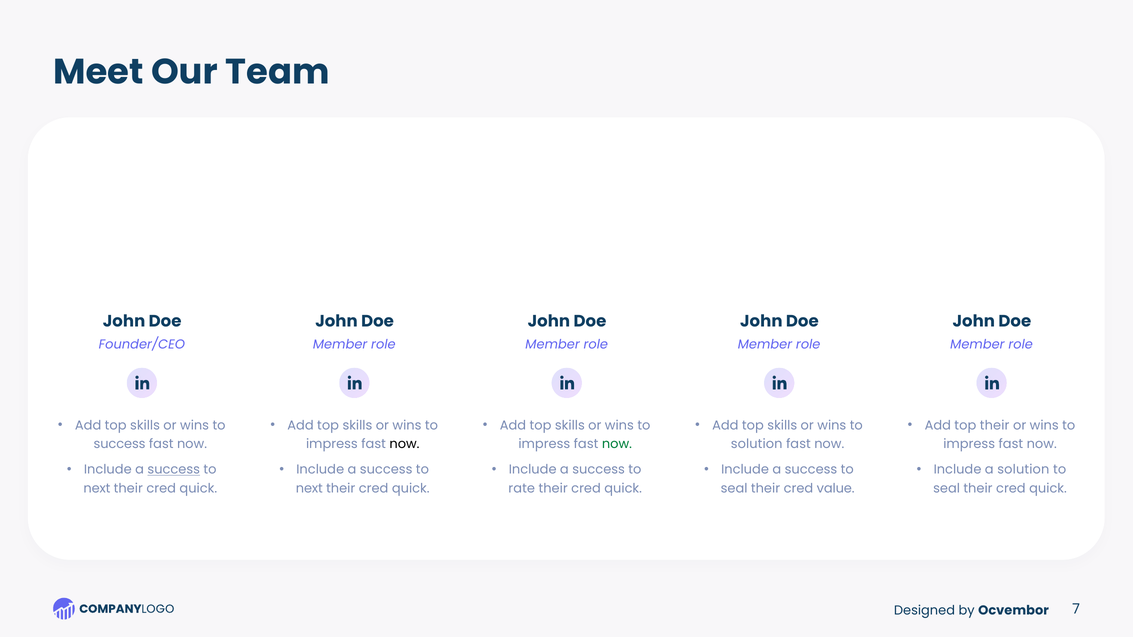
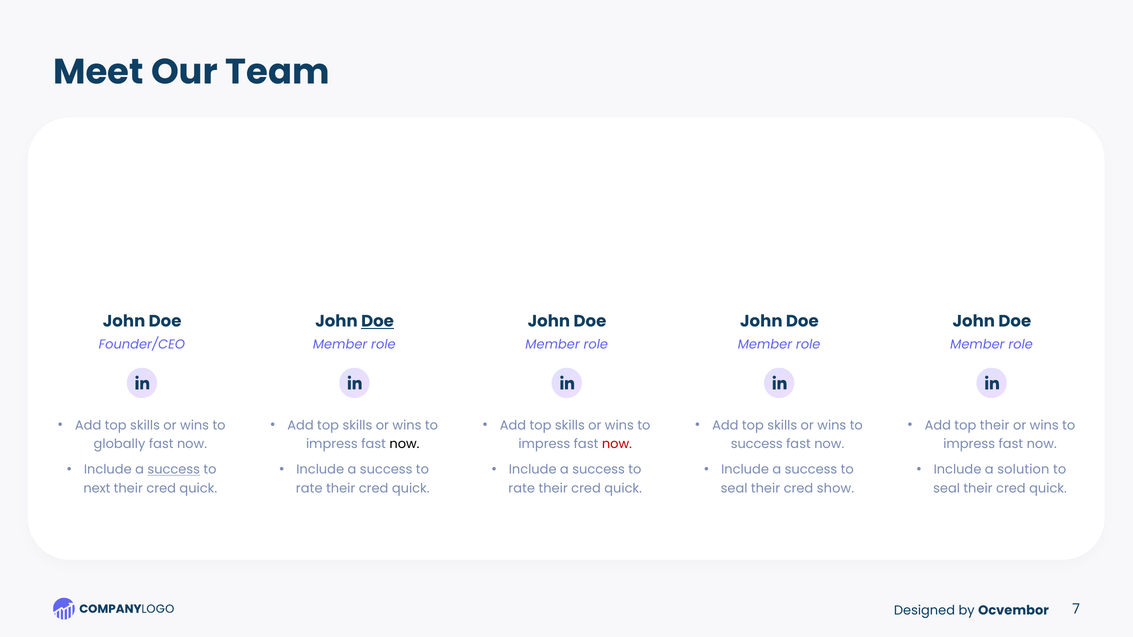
Doe at (378, 321) underline: none -> present
success at (120, 444): success -> globally
now at (617, 444) colour: green -> red
solution at (757, 444): solution -> success
next at (309, 489): next -> rate
value: value -> show
